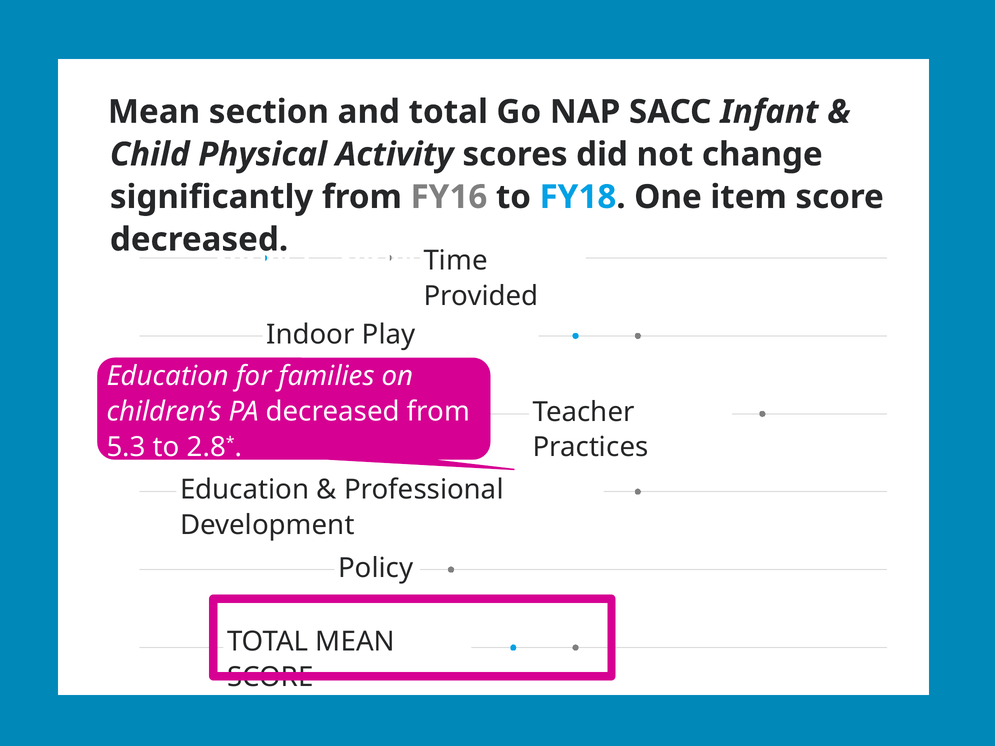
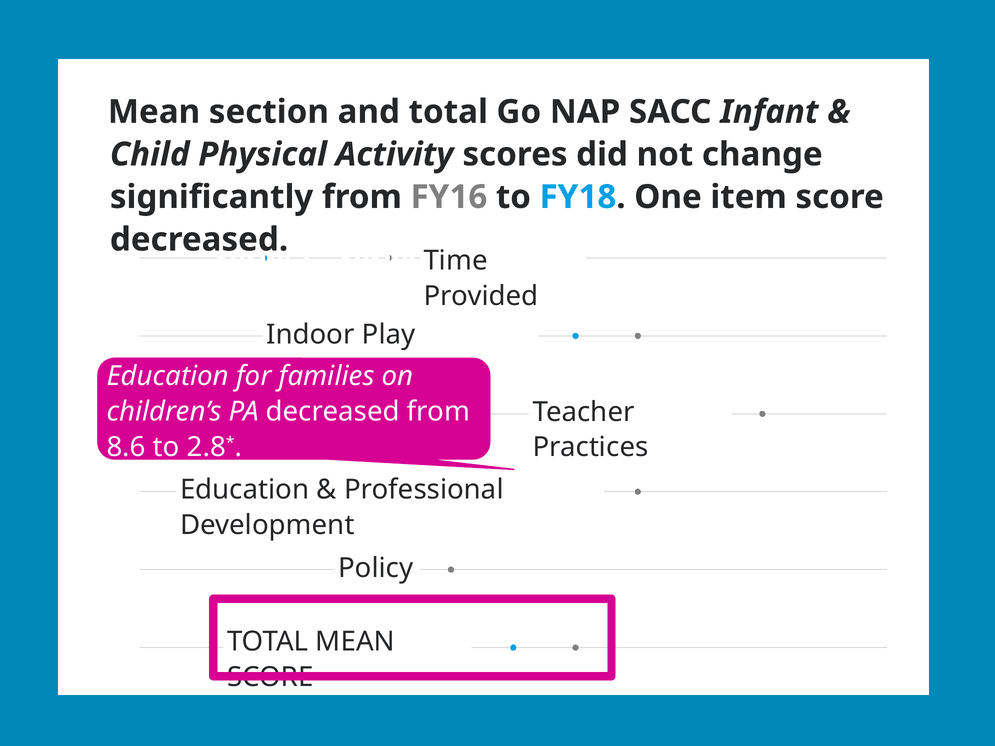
5.3: 5.3 -> 8.6
